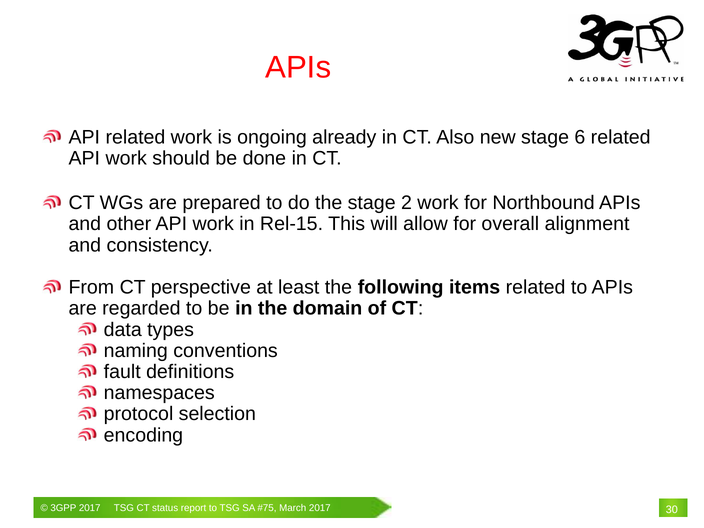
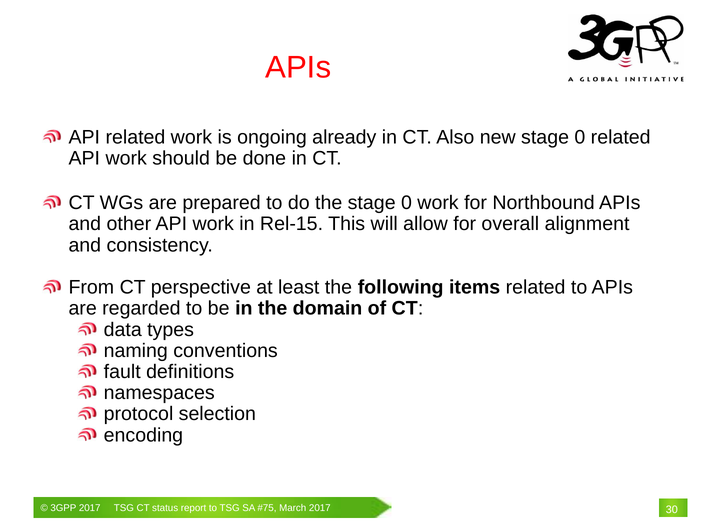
new stage 6: 6 -> 0
the stage 2: 2 -> 0
